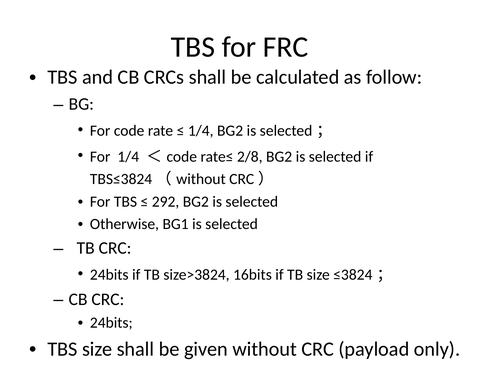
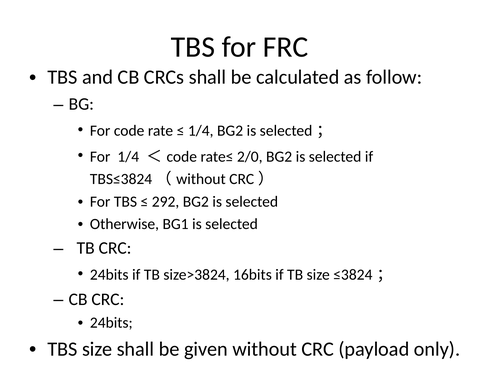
2/8: 2/8 -> 2/0
